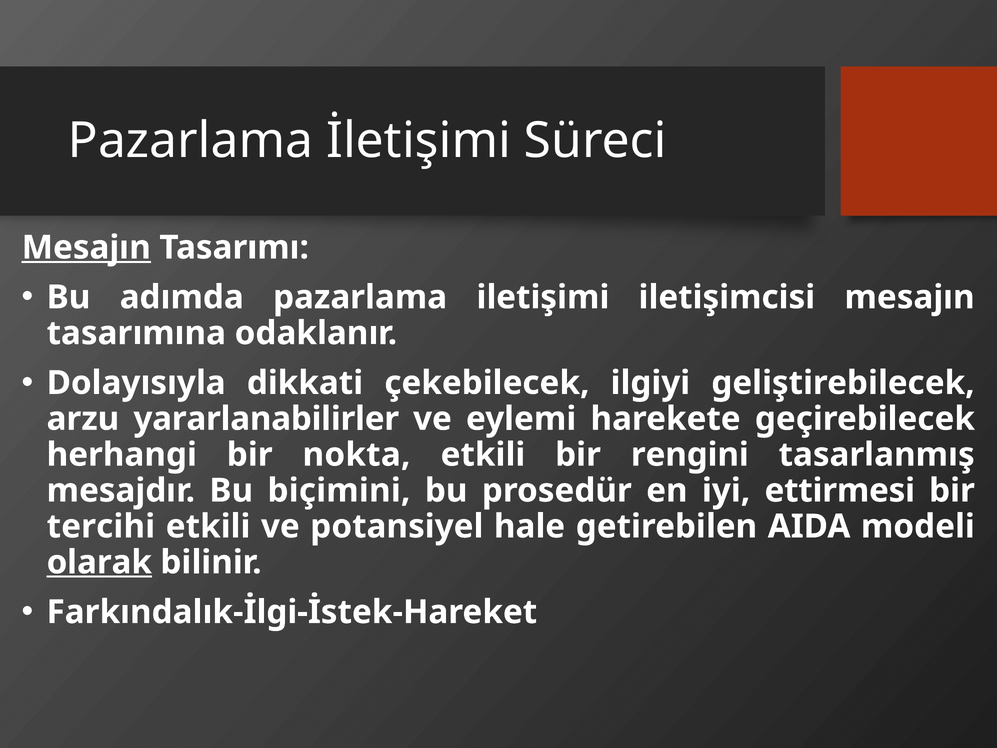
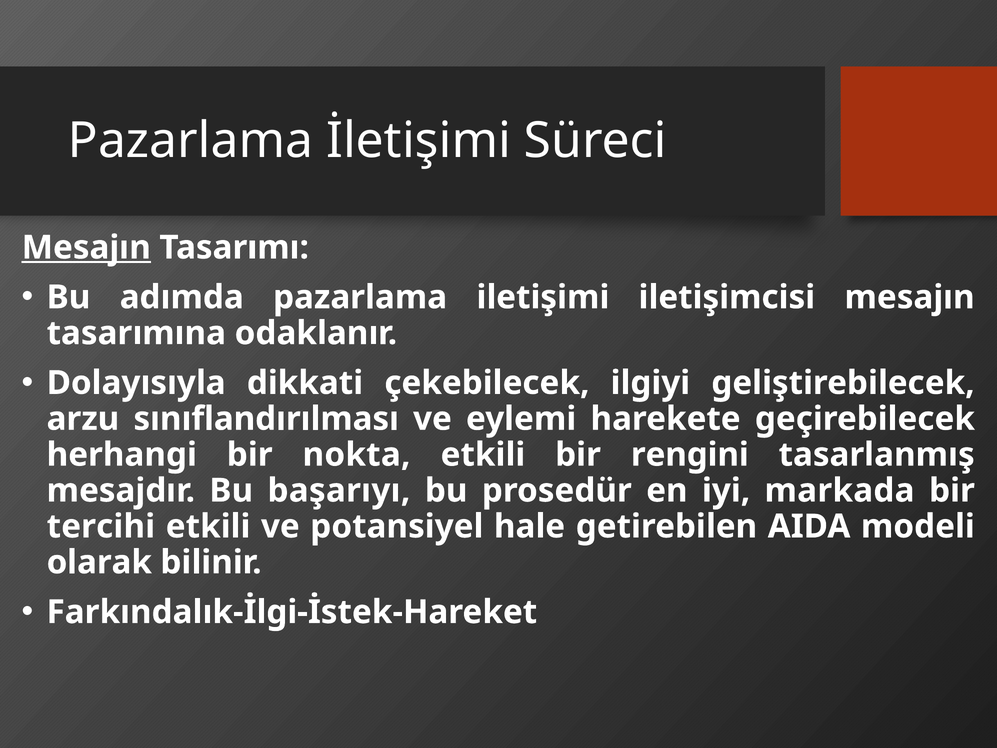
yararlanabilirler: yararlanabilirler -> sınıflandırılması
biçimini: biçimini -> başarıyı
ettirmesi: ettirmesi -> markada
olarak underline: present -> none
